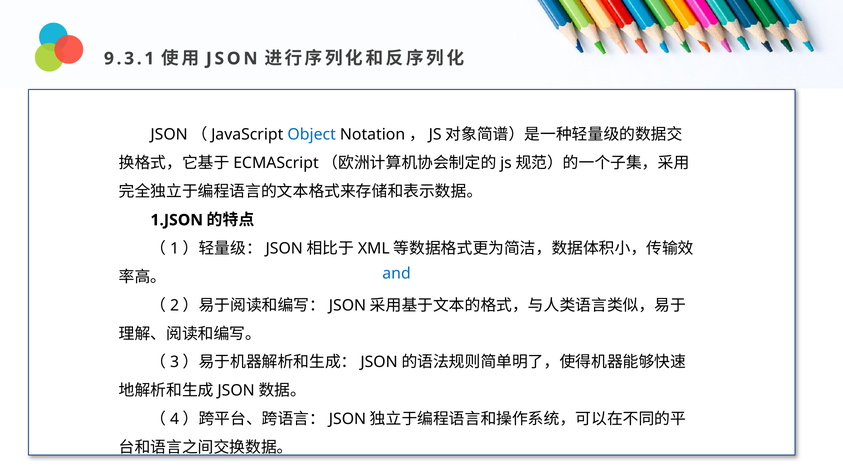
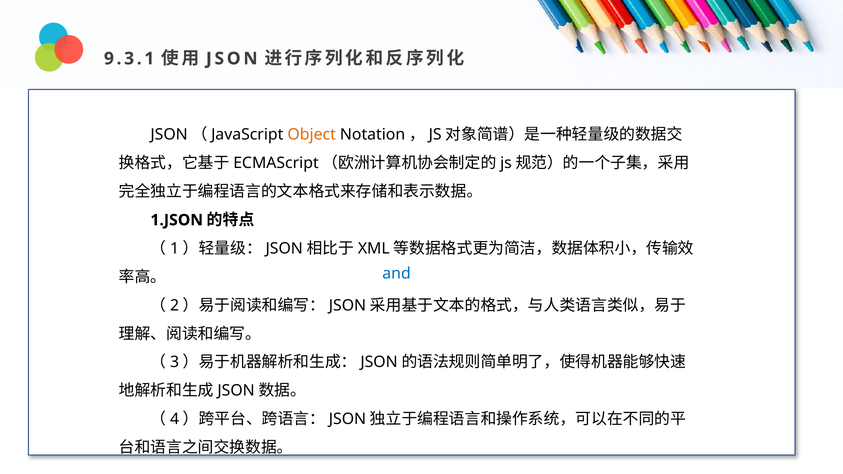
Object colour: blue -> orange
